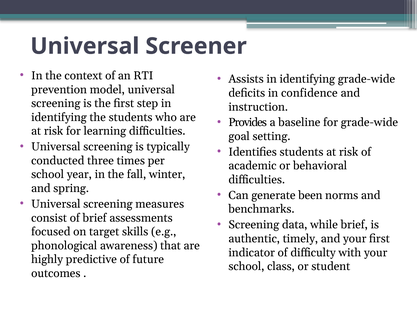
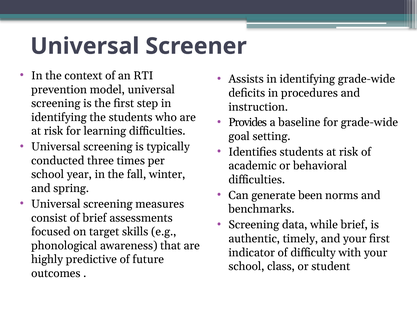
confidence: confidence -> procedures
